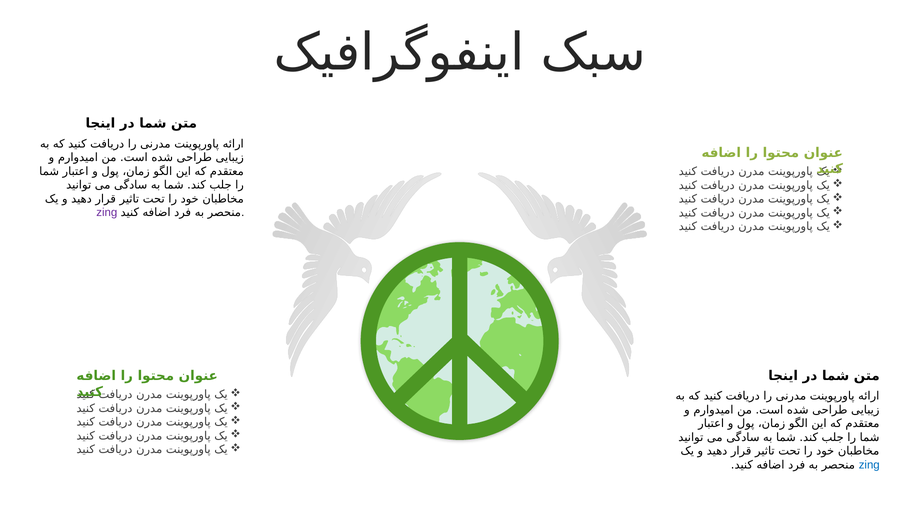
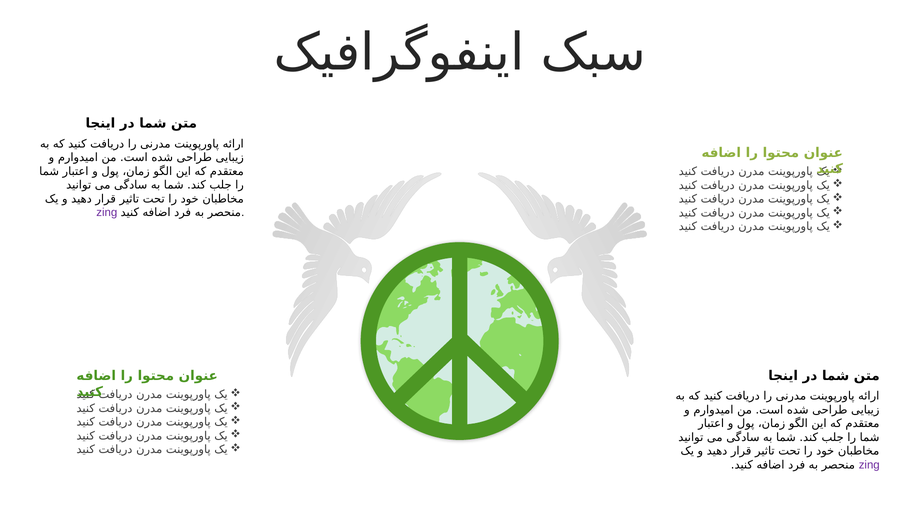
zing at (869, 465) colour: blue -> purple
